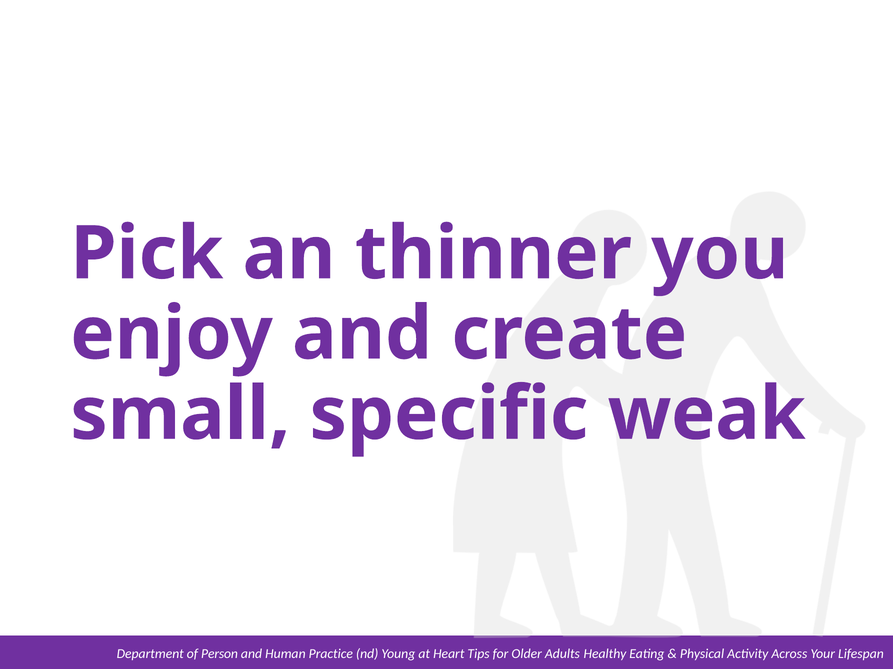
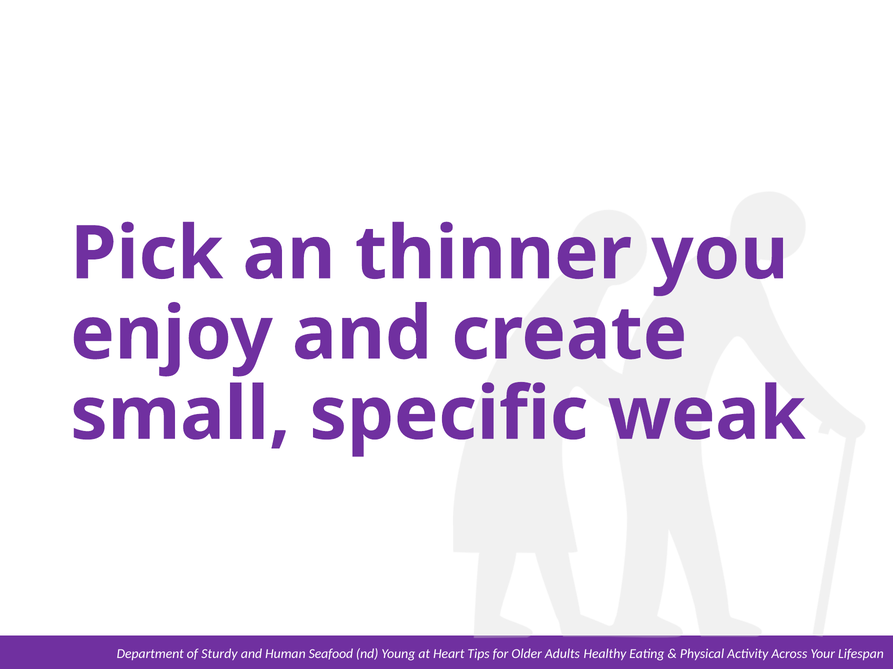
Person: Person -> Sturdy
Practice: Practice -> Seafood
